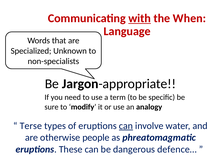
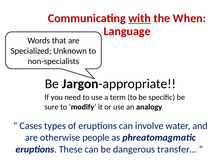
Terse: Terse -> Cases
can at (126, 126) underline: present -> none
defence…: defence… -> transfer…
